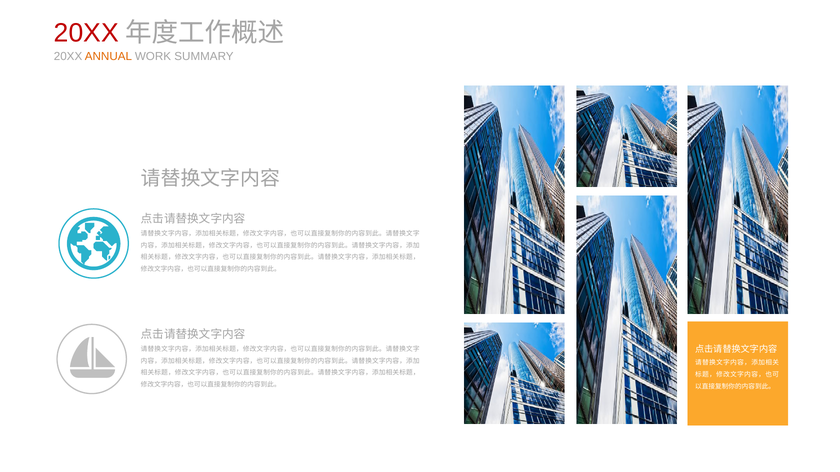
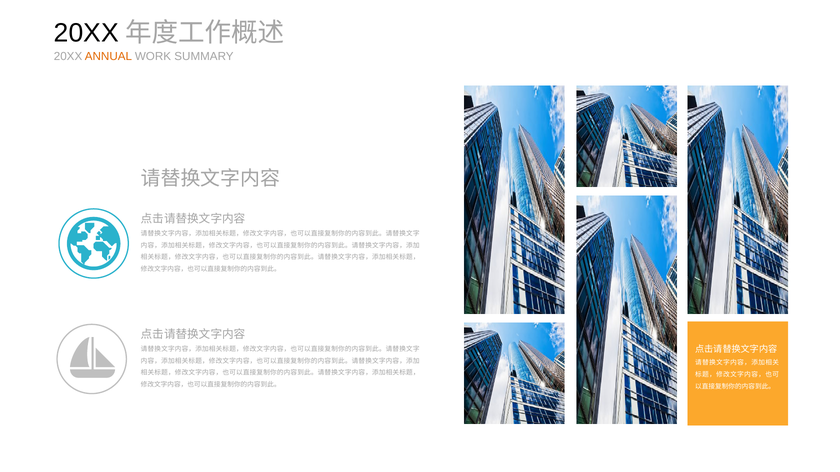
20XX at (86, 33) colour: red -> black
